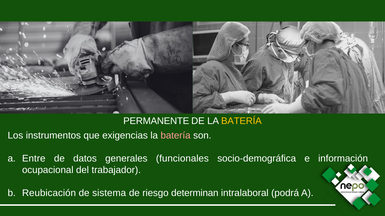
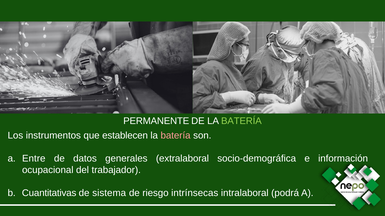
BATERÍA at (241, 121) colour: yellow -> light green
exigencias: exigencias -> establecen
funcionales: funcionales -> extralaboral
Reubicación: Reubicación -> Cuantitativas
determinan: determinan -> intrínsecas
